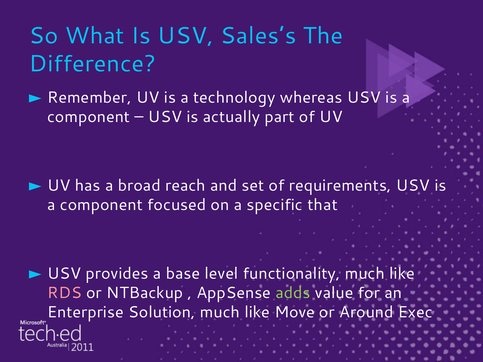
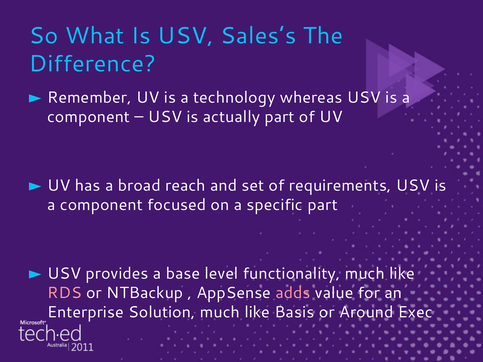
specific that: that -> part
adds colour: light green -> pink
Move: Move -> Basis
